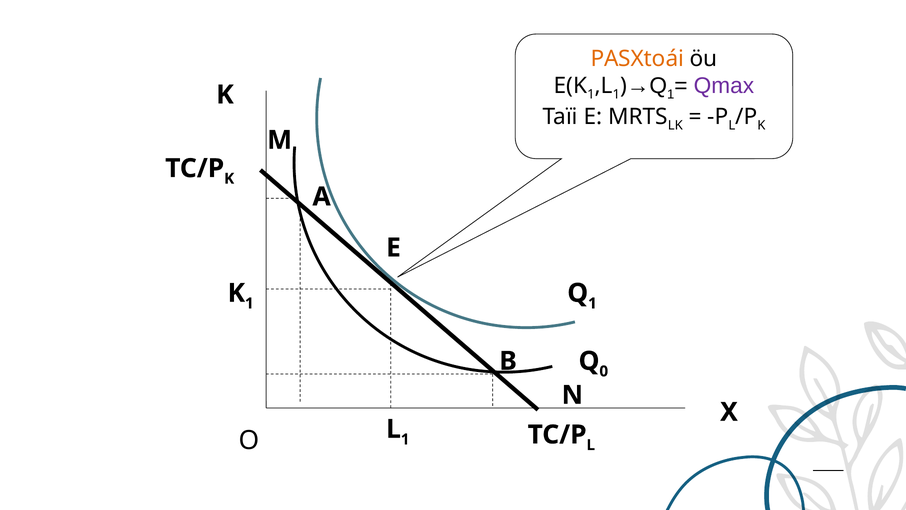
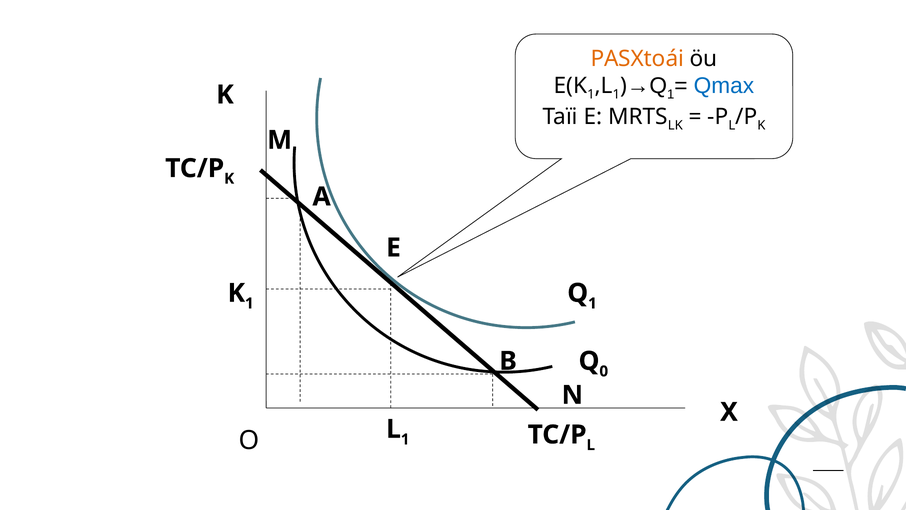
Qmax colour: purple -> blue
